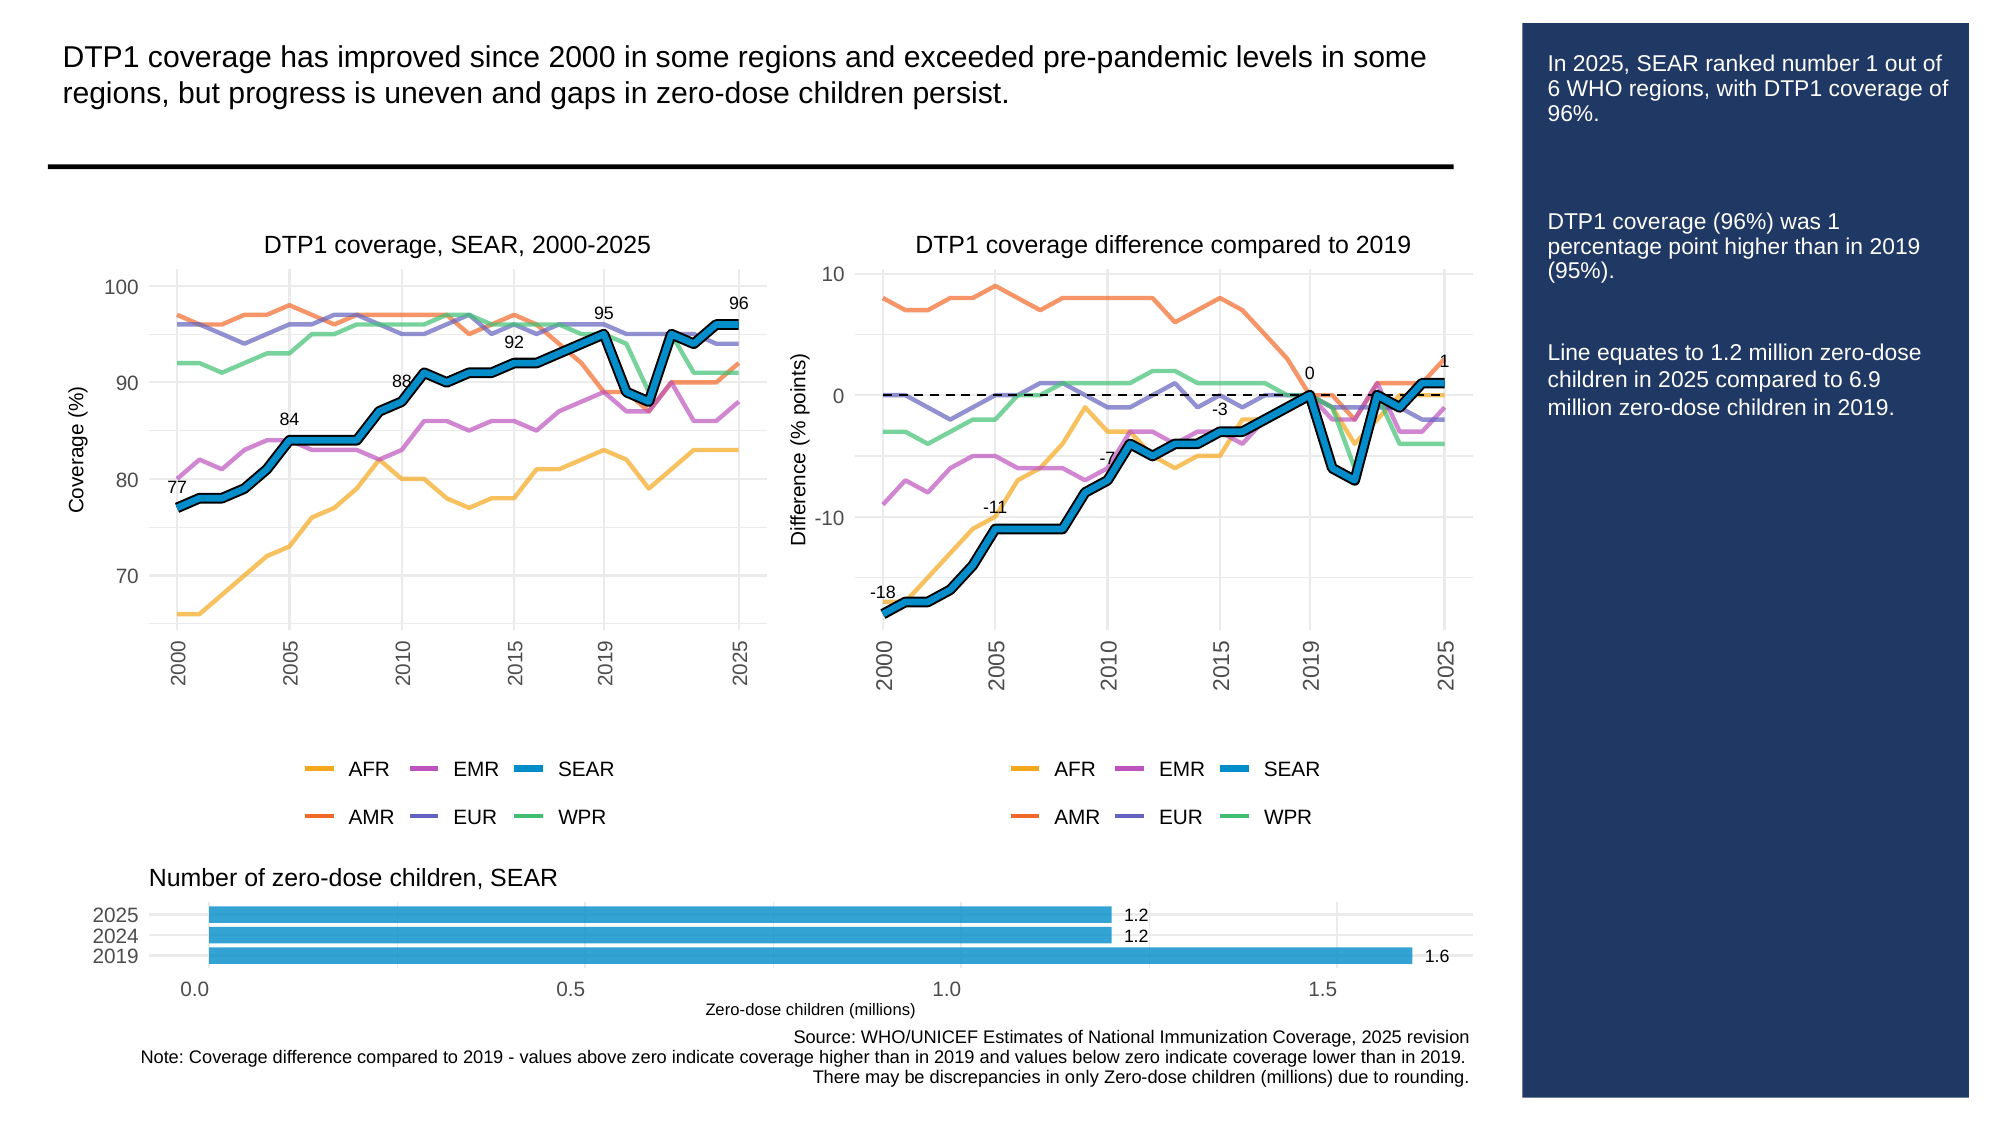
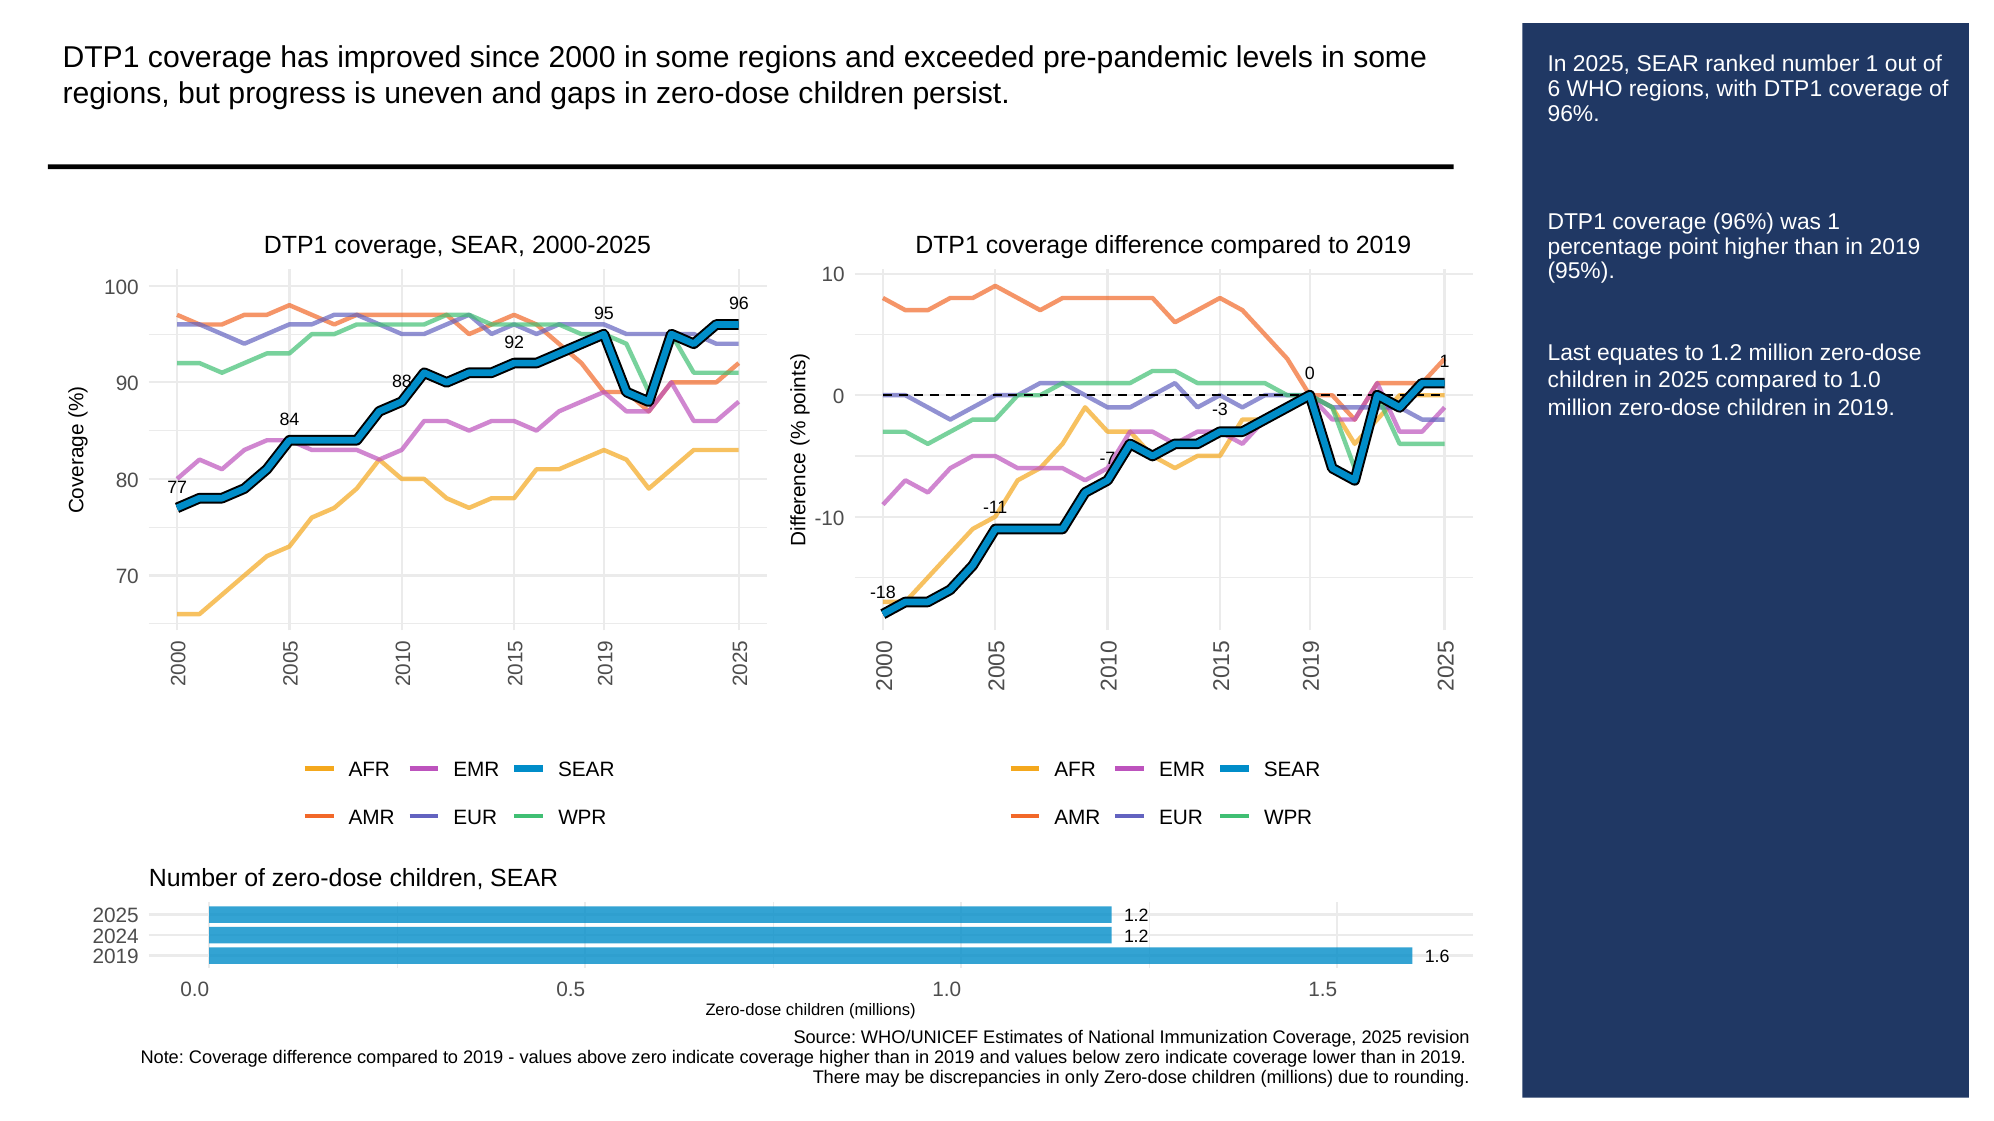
Line: Line -> Last
to 6.9: 6.9 -> 1.0
